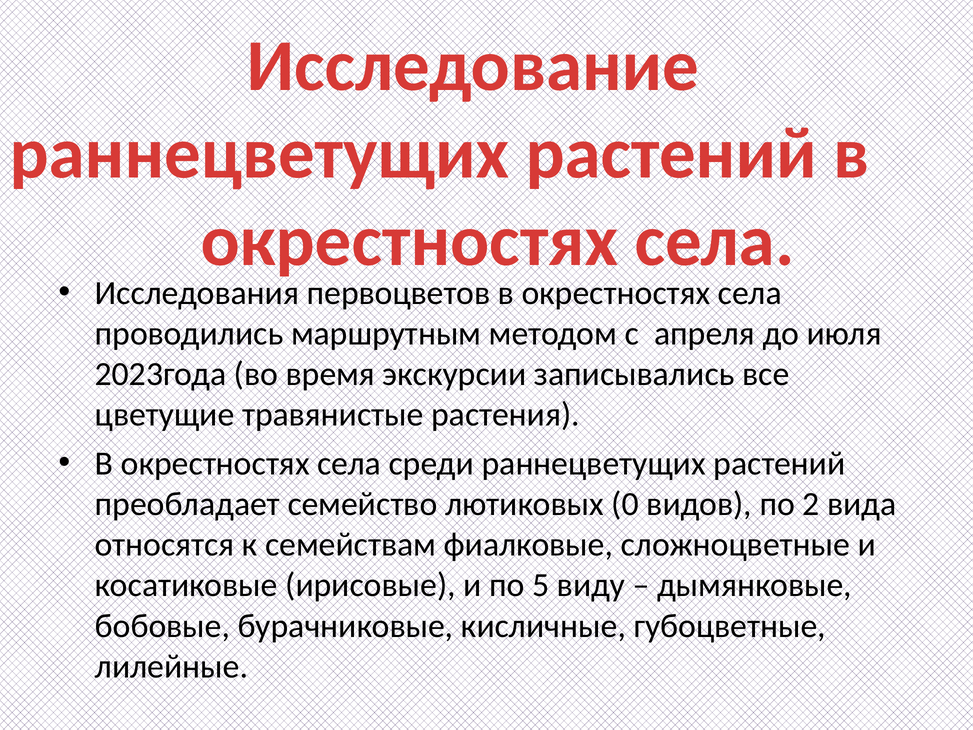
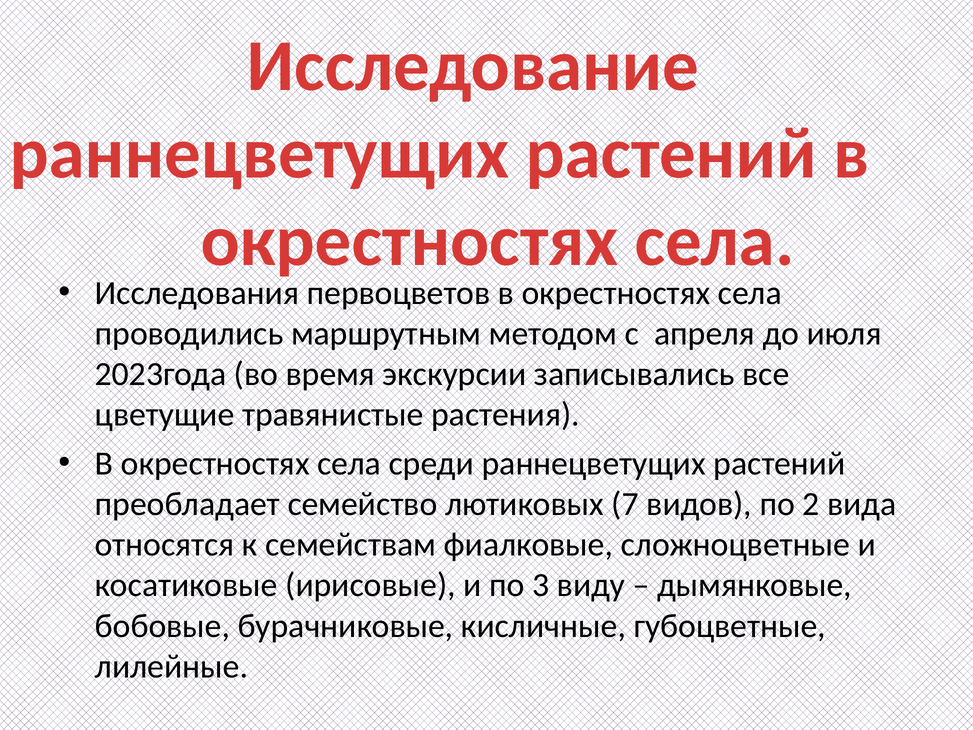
0: 0 -> 7
5: 5 -> 3
